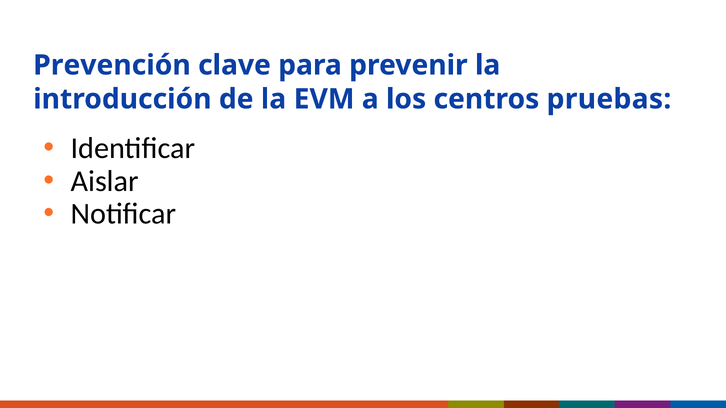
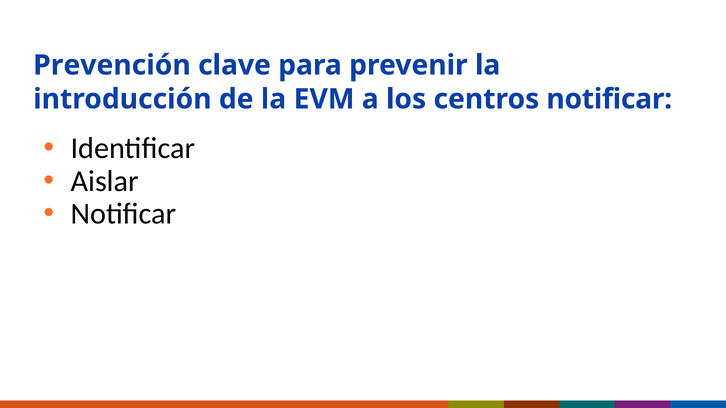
centros pruebas: pruebas -> notificar
